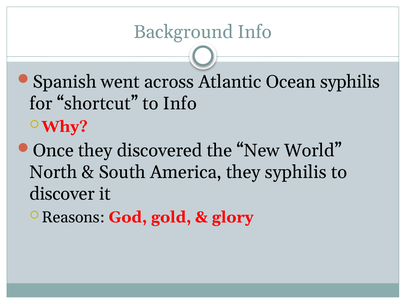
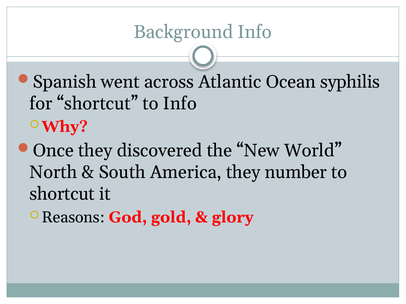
they syphilis: syphilis -> number
discover at (62, 194): discover -> shortcut
